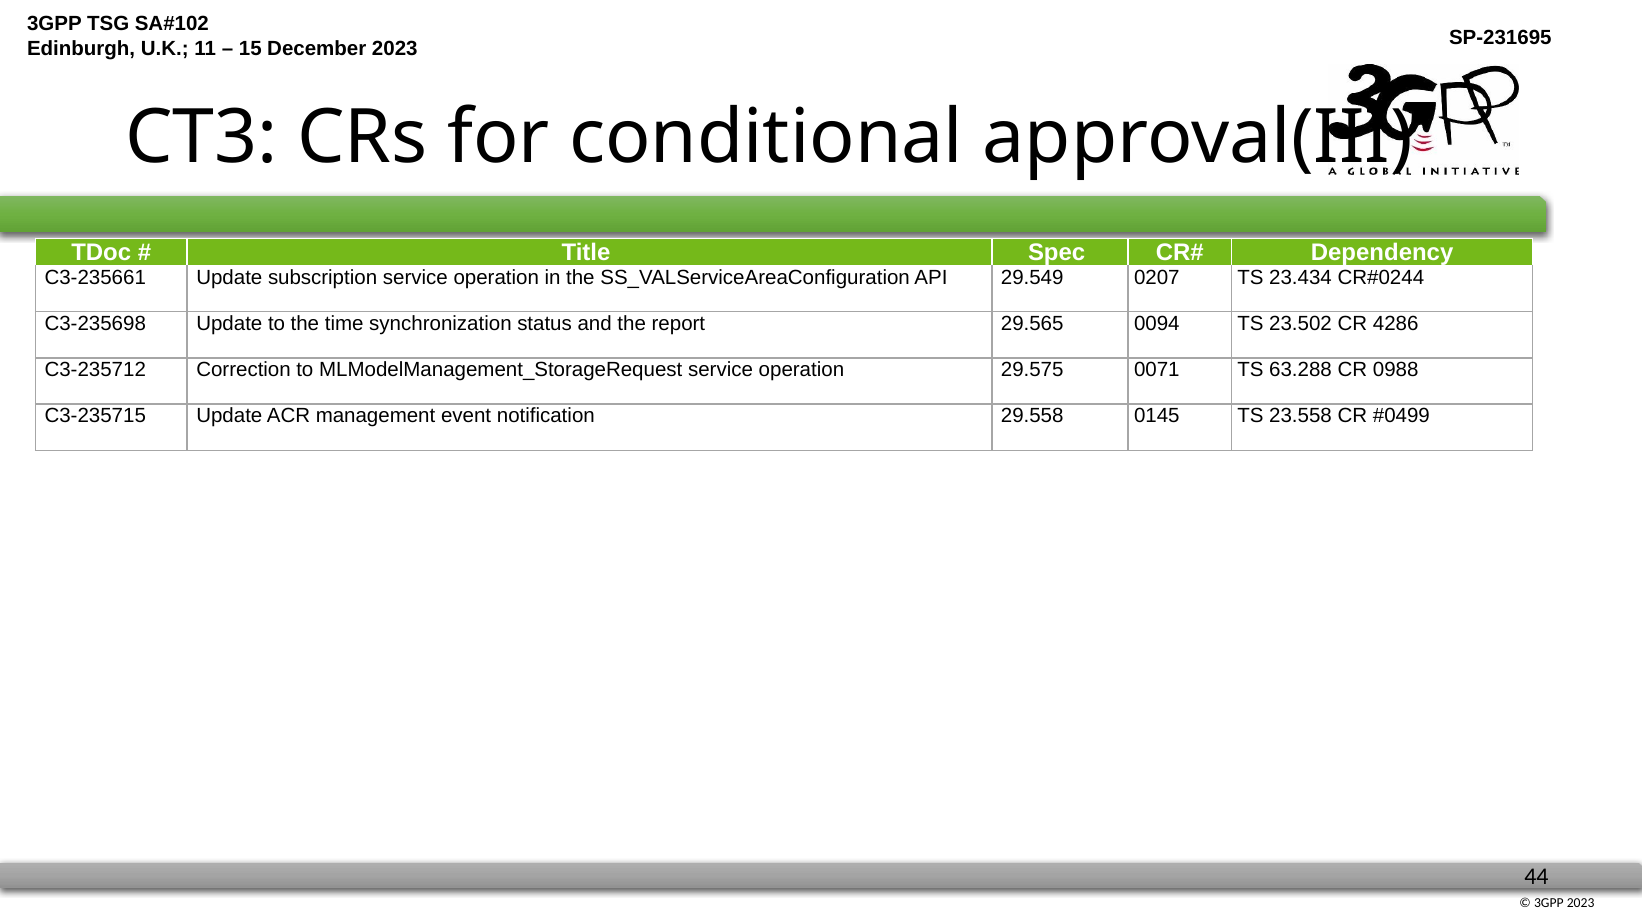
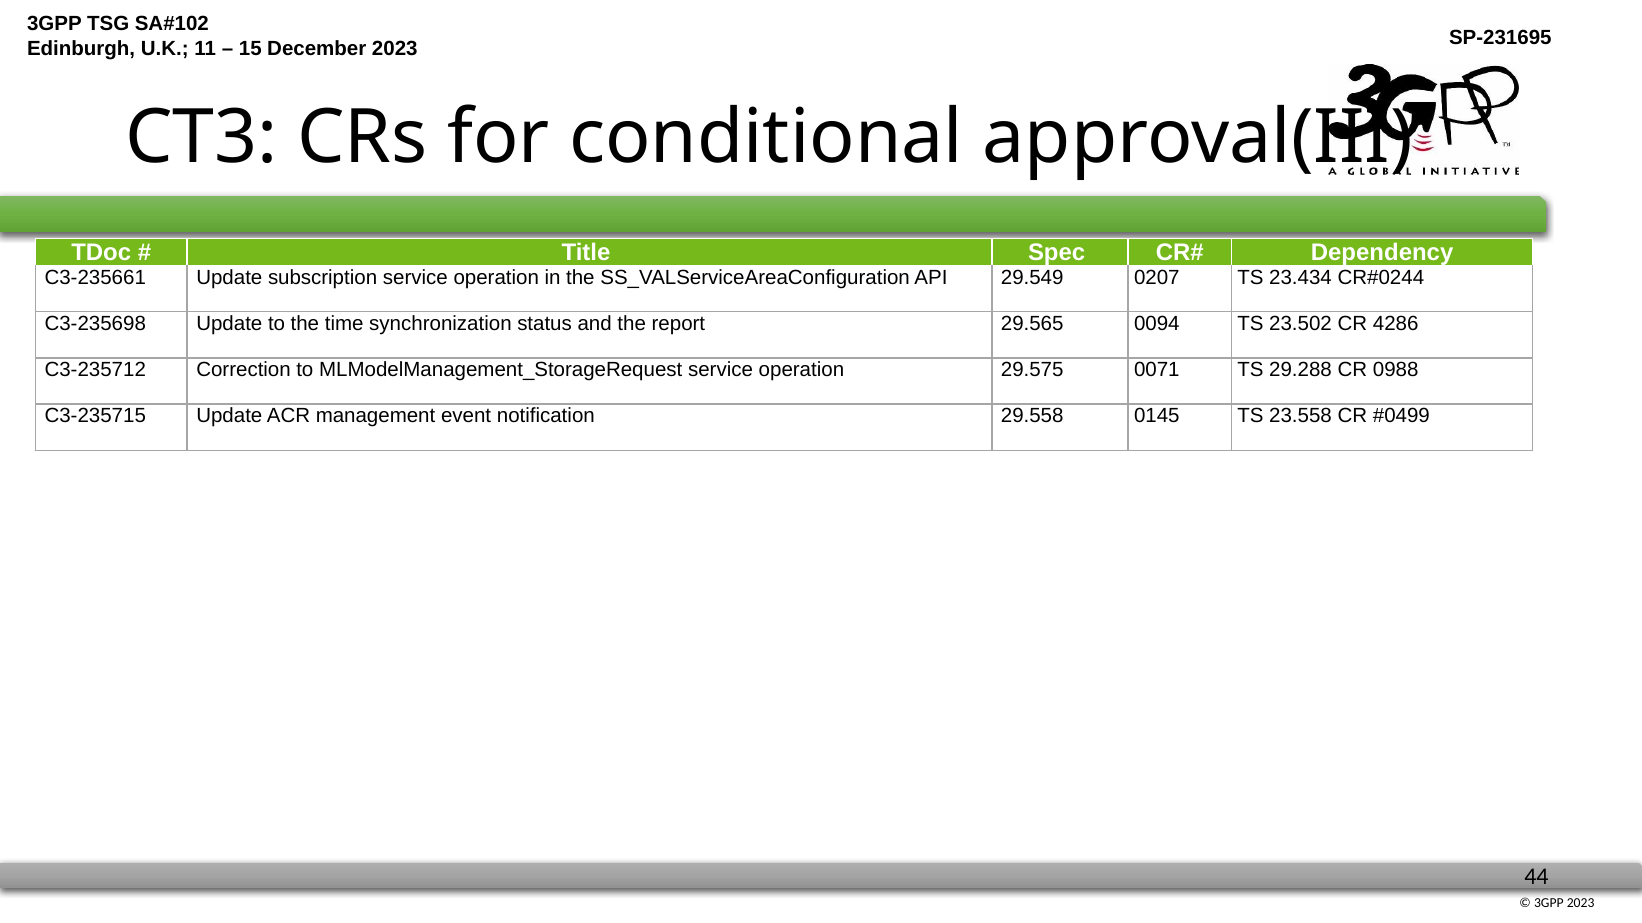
63.288: 63.288 -> 29.288
